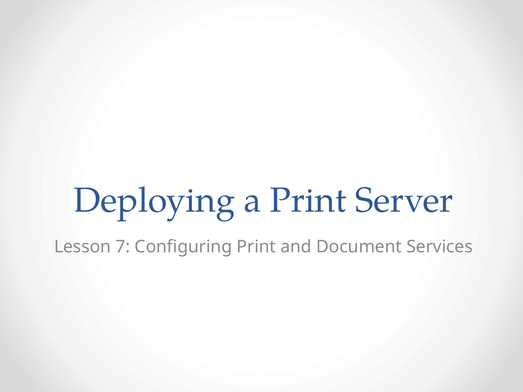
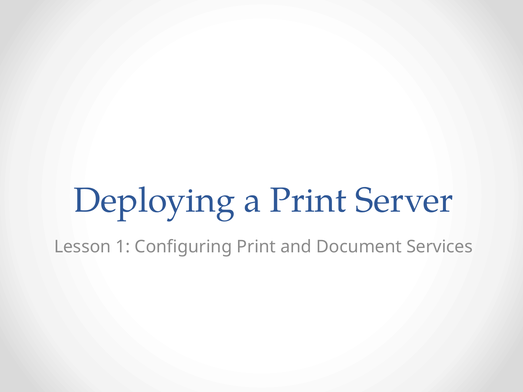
7: 7 -> 1
